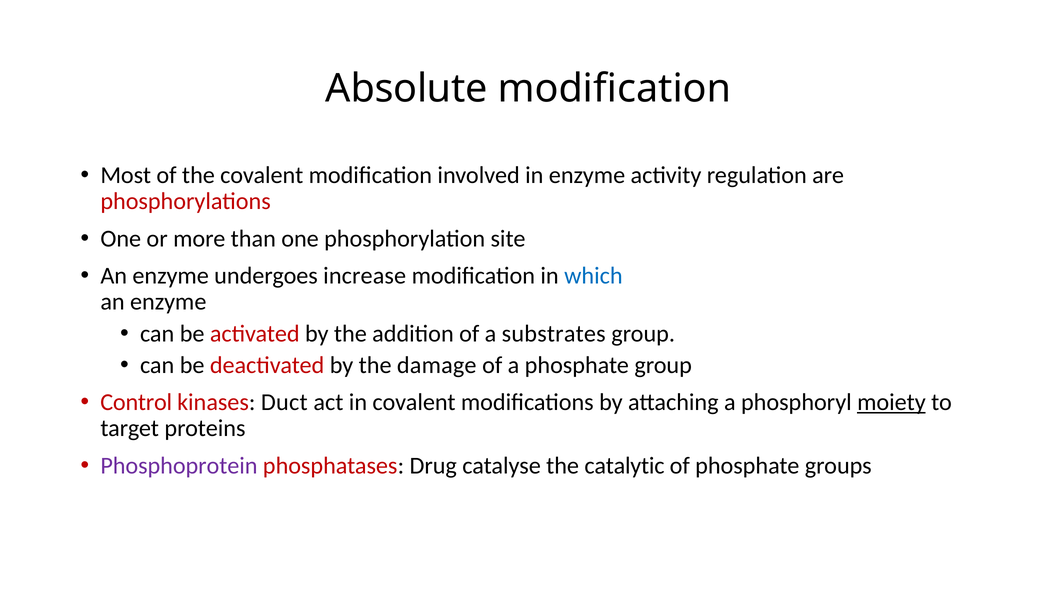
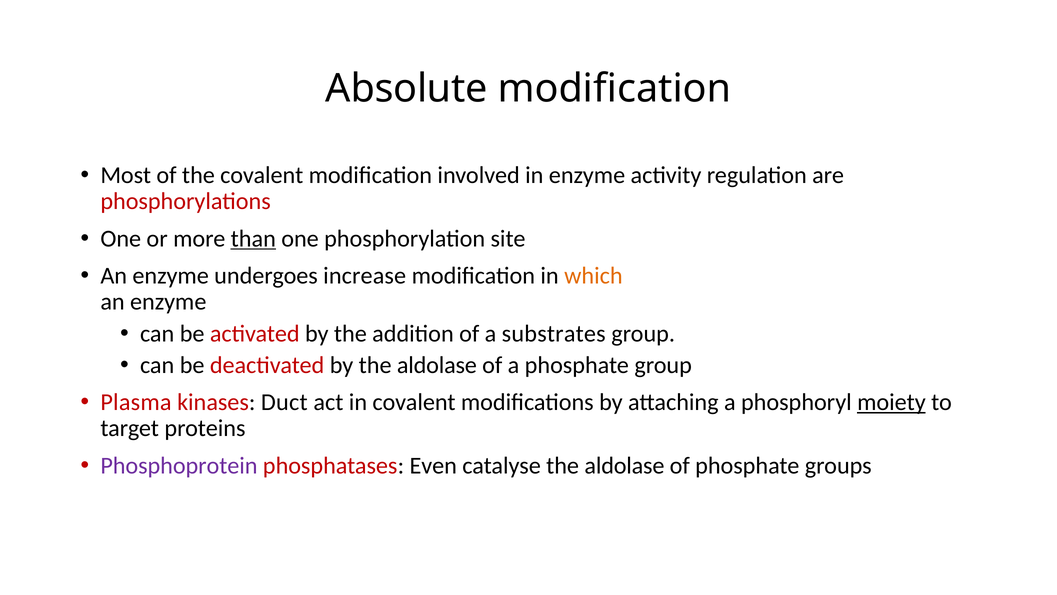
than underline: none -> present
which colour: blue -> orange
by the damage: damage -> aldolase
Control: Control -> Plasma
Drug: Drug -> Even
catalyse the catalytic: catalytic -> aldolase
